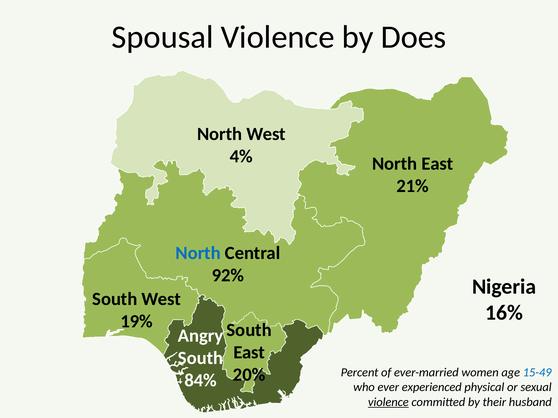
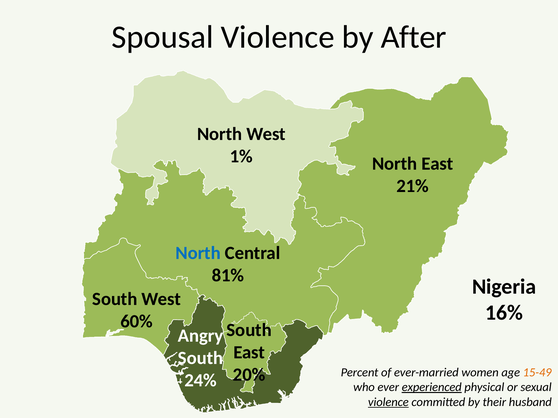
Does: Does -> After
4%: 4% -> 1%
92%: 92% -> 81%
19%: 19% -> 60%
15-49 colour: blue -> orange
84%: 84% -> 24%
experienced underline: none -> present
